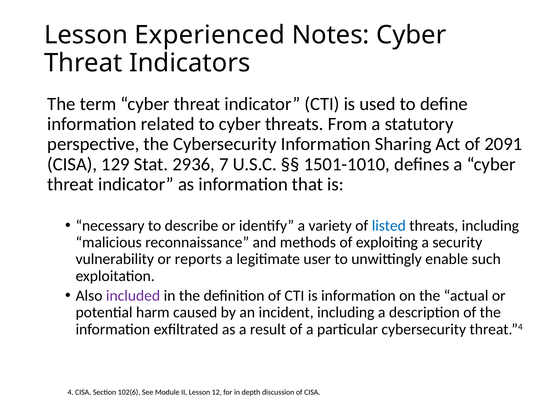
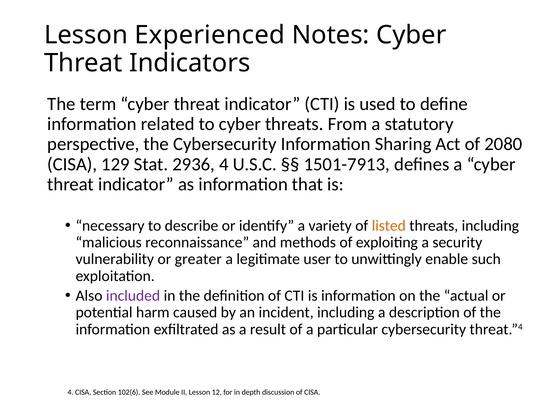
2091: 2091 -> 2080
2936 7: 7 -> 4
1501-1010: 1501-1010 -> 1501-7913
listed colour: blue -> orange
reports: reports -> greater
